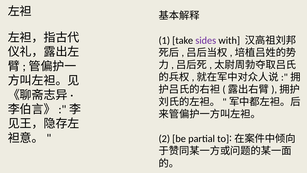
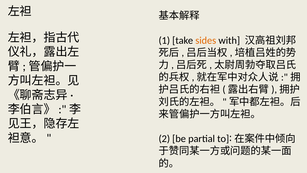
sides colour: purple -> orange
